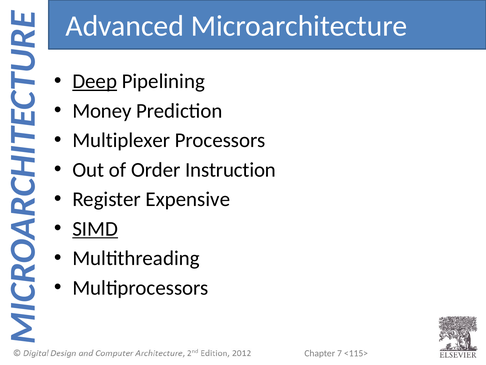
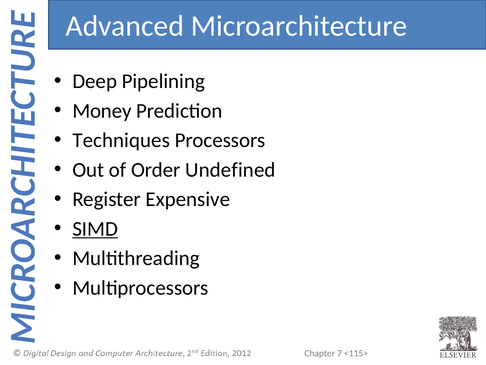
Deep underline: present -> none
Multiplexer: Multiplexer -> Techniques
Instruction: Instruction -> Undefined
